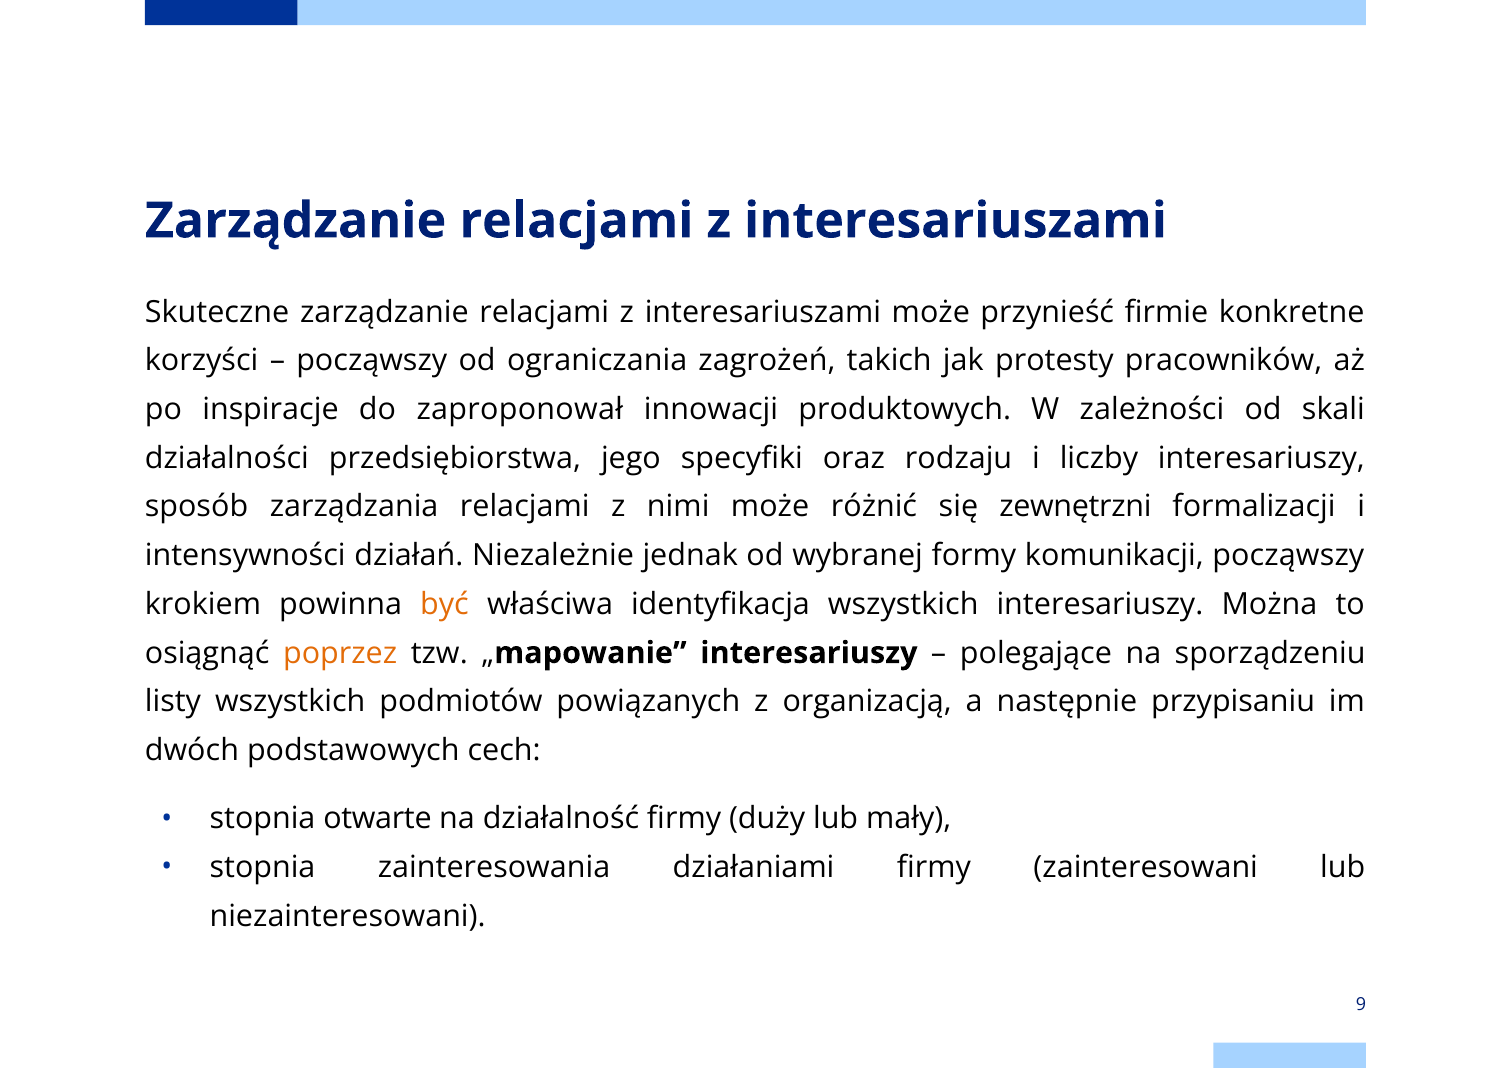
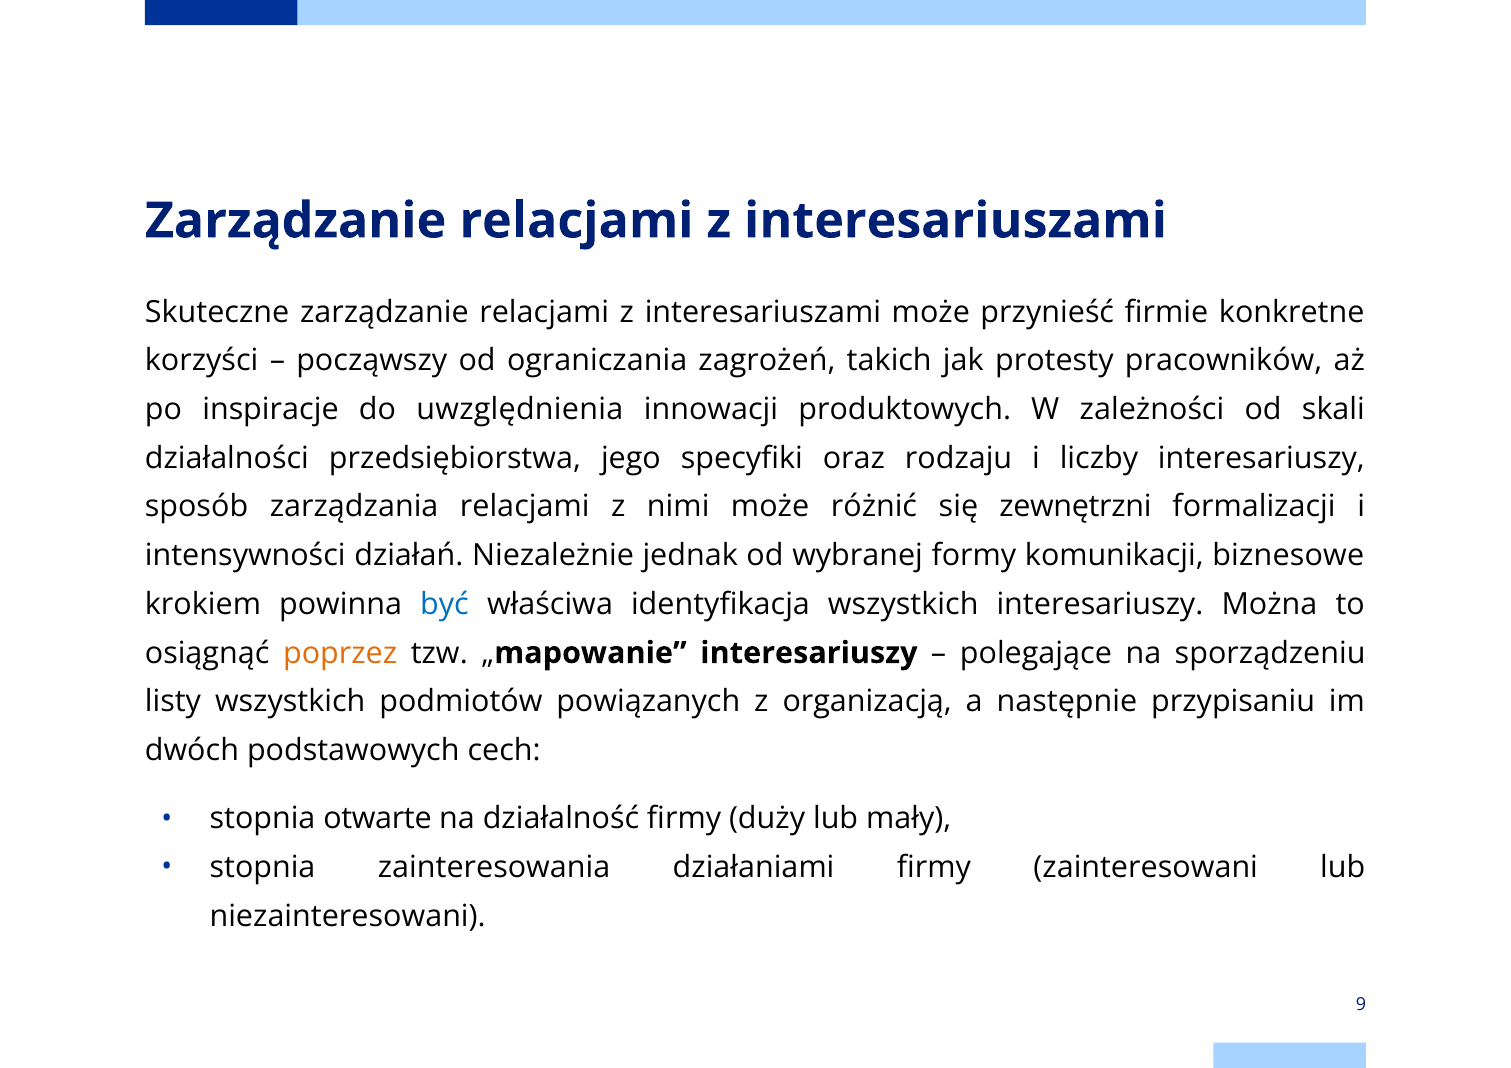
zaproponował: zaproponował -> uwzględnienia
komunikacji począwszy: począwszy -> biznesowe
być colour: orange -> blue
